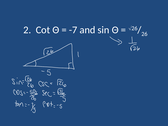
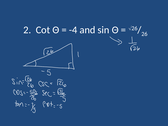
-7: -7 -> -4
